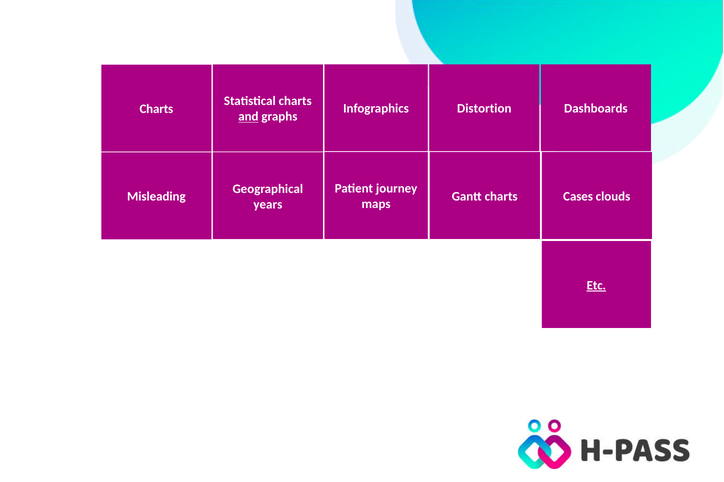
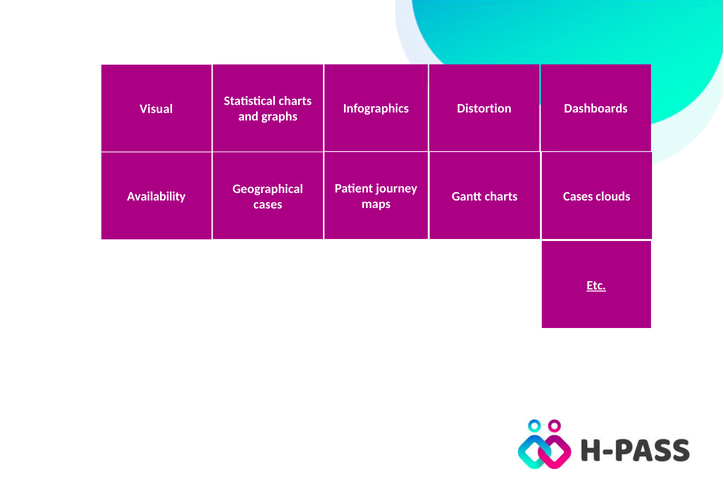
Charts at (156, 109): Charts -> Visual
and underline: present -> none
Misleading: Misleading -> Availability
years at (268, 205): years -> cases
